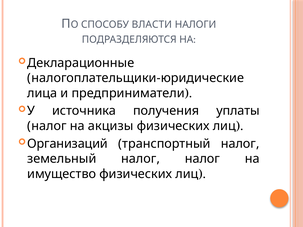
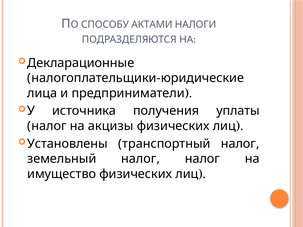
ВЛАСТИ: ВЛАСТИ -> АКТАМИ
Организаций: Организаций -> Установлены
